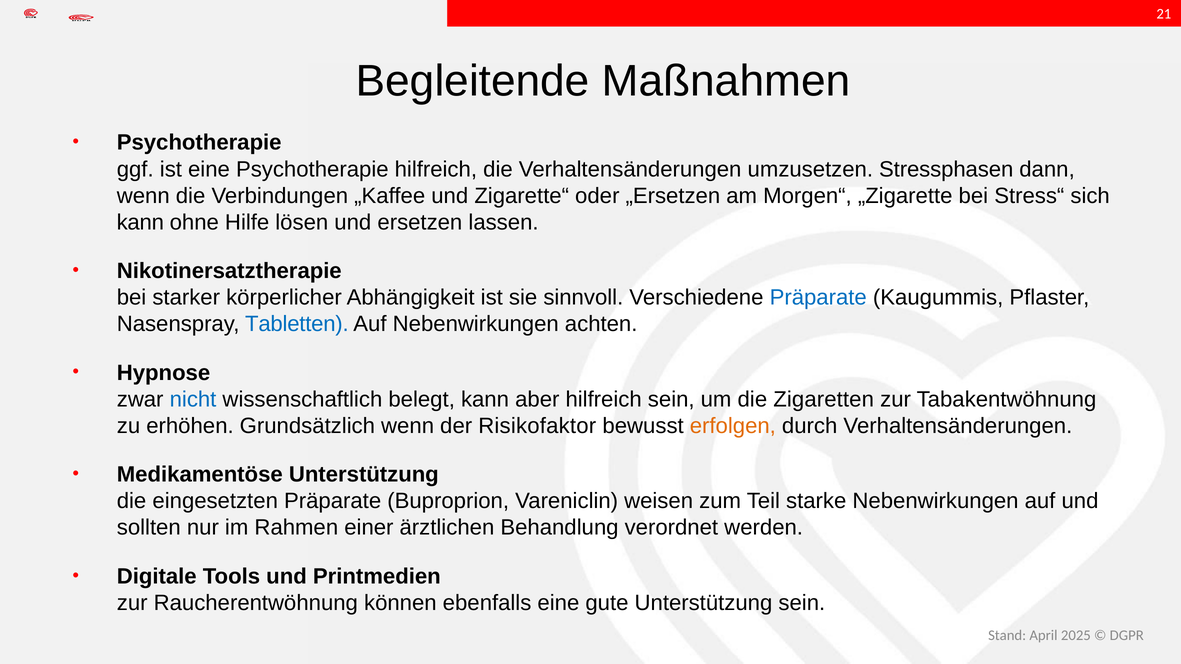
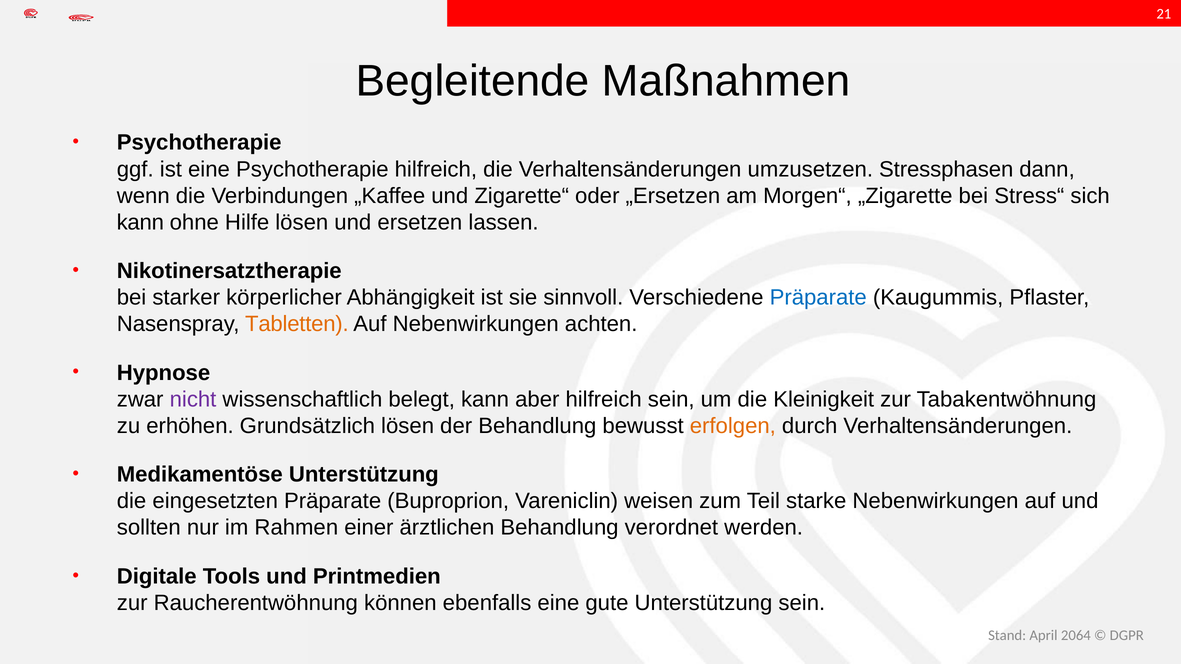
Tabletten colour: blue -> orange
nicht colour: blue -> purple
Zigaretten: Zigaretten -> Kleinigkeit
Grundsätzlich wenn: wenn -> lösen
der Risikofaktor: Risikofaktor -> Behandlung
2025: 2025 -> 2064
